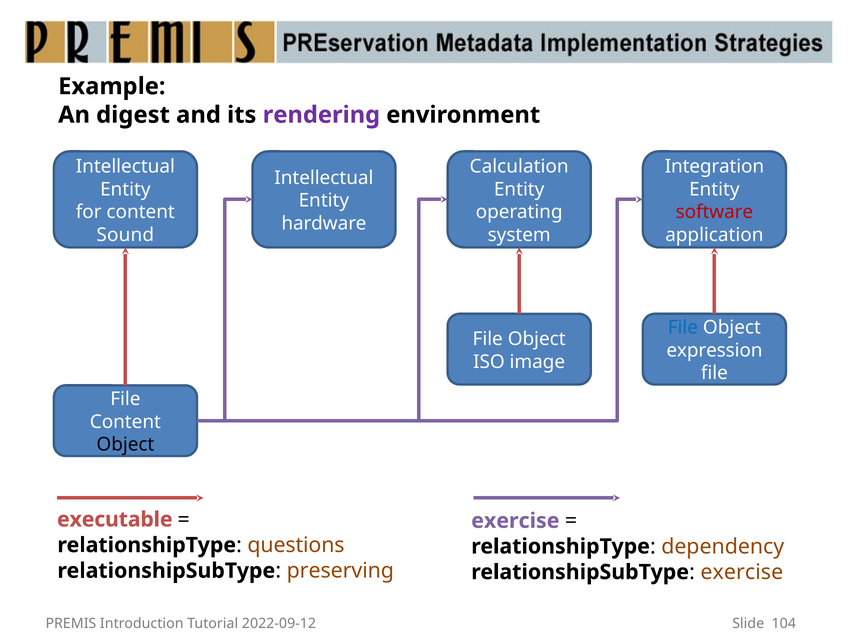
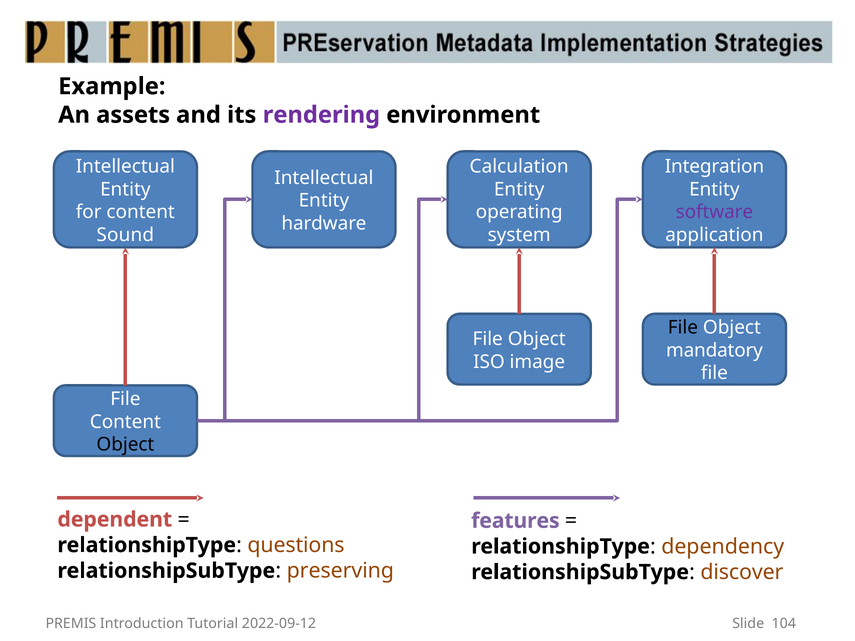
digest: digest -> assets
software colour: red -> purple
File at (683, 328) colour: blue -> black
expression: expression -> mandatory
executable: executable -> dependent
exercise at (515, 521): exercise -> features
exercise at (742, 572): exercise -> discover
